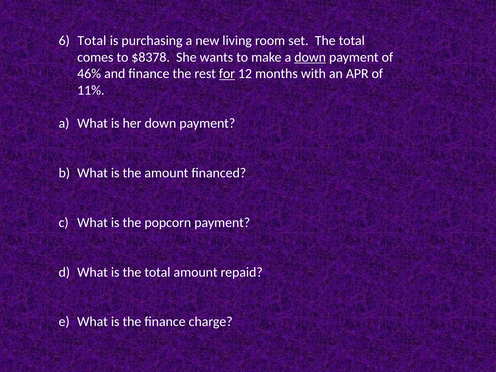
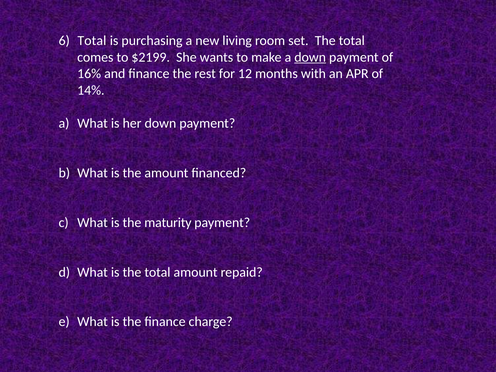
$8378: $8378 -> $2199
46%: 46% -> 16%
for underline: present -> none
11%: 11% -> 14%
popcorn: popcorn -> maturity
